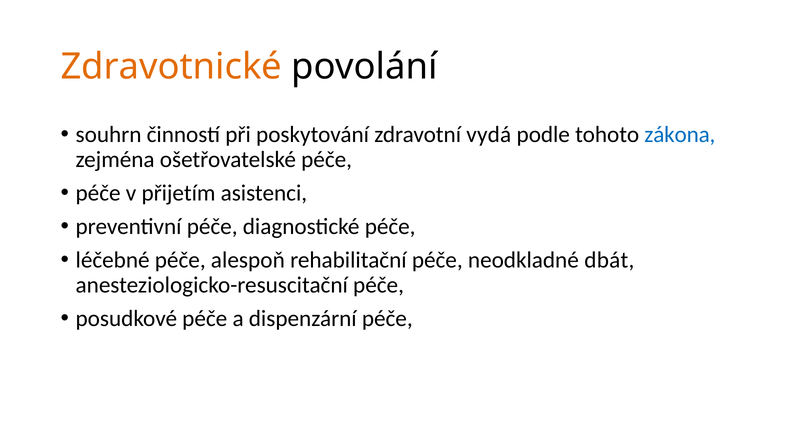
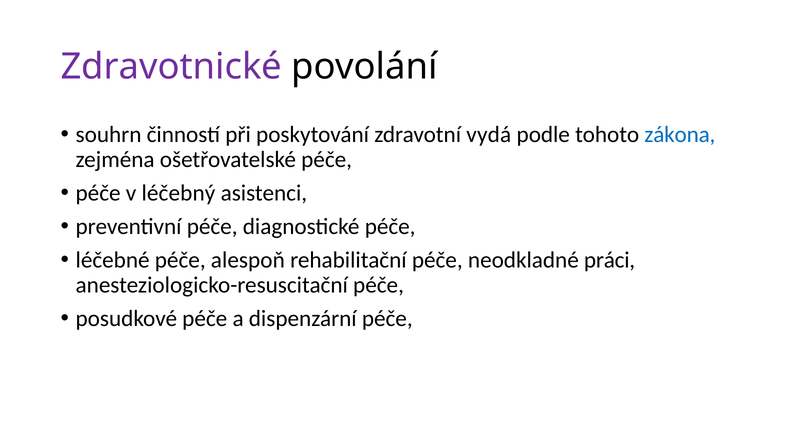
Zdravotnické colour: orange -> purple
přijetím: přijetím -> léčebný
dbát: dbát -> práci
